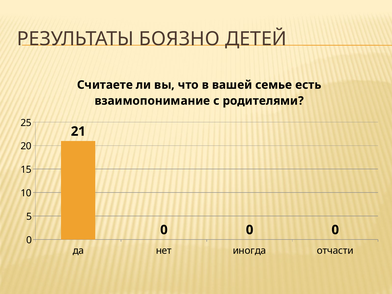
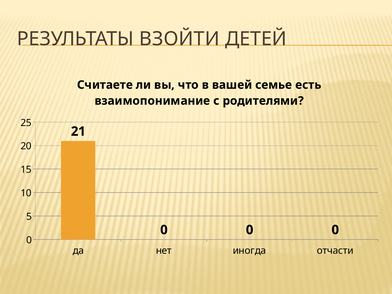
БОЯЗНО: БОЯЗНО -> ВЗОЙТИ
